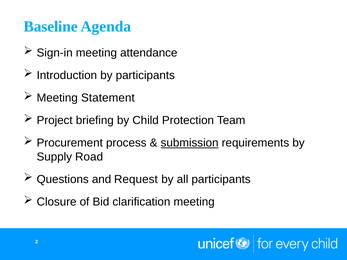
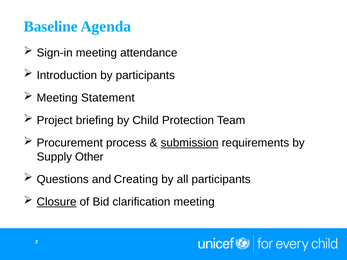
Road: Road -> Other
Request: Request -> Creating
Closure underline: none -> present
